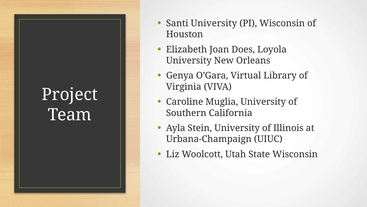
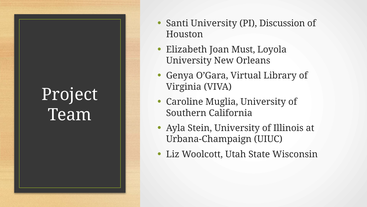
PI Wisconsin: Wisconsin -> Discussion
Does: Does -> Must
